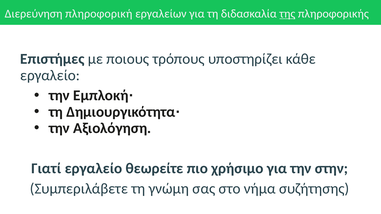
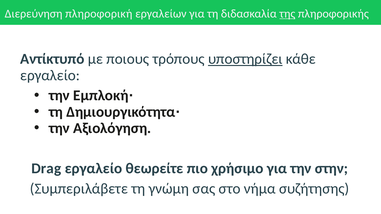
Επιστήμες: Επιστήμες -> Αντίκτυπό
υποστηρίζει underline: none -> present
Γιατί: Γιατί -> Drag
